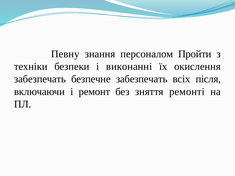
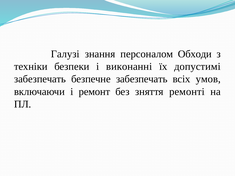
Певну: Певну -> Галузі
Пройти: Пройти -> Обходи
окислення: окислення -> допустимі
після: після -> умов
